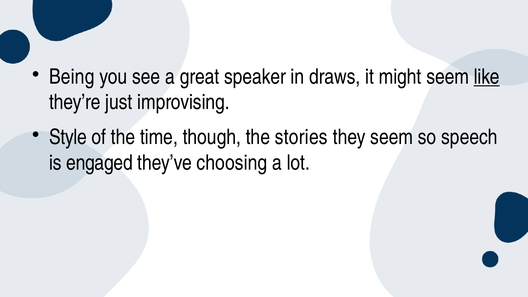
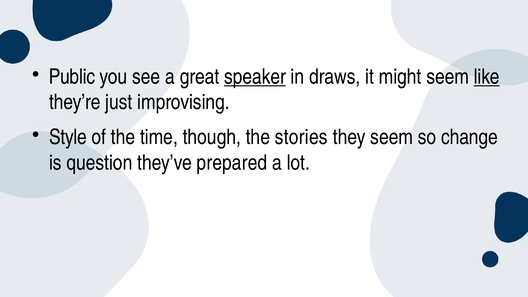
Being: Being -> Public
speaker underline: none -> present
speech: speech -> change
engaged: engaged -> question
choosing: choosing -> prepared
